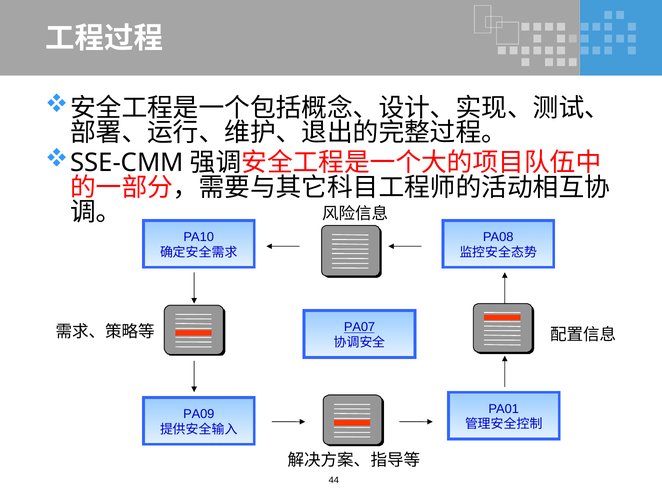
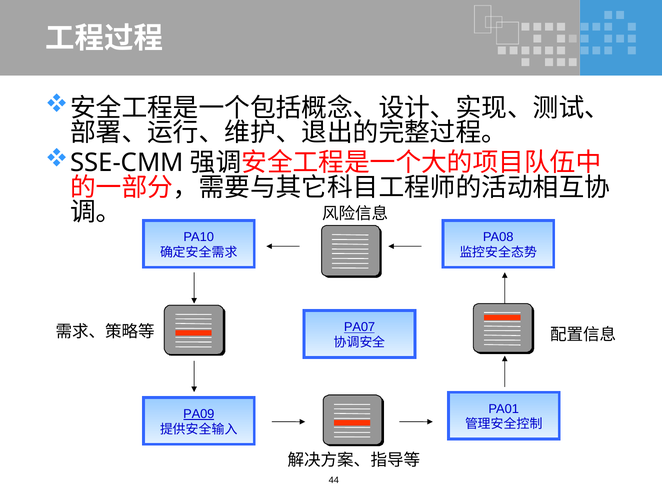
PA09 underline: none -> present
